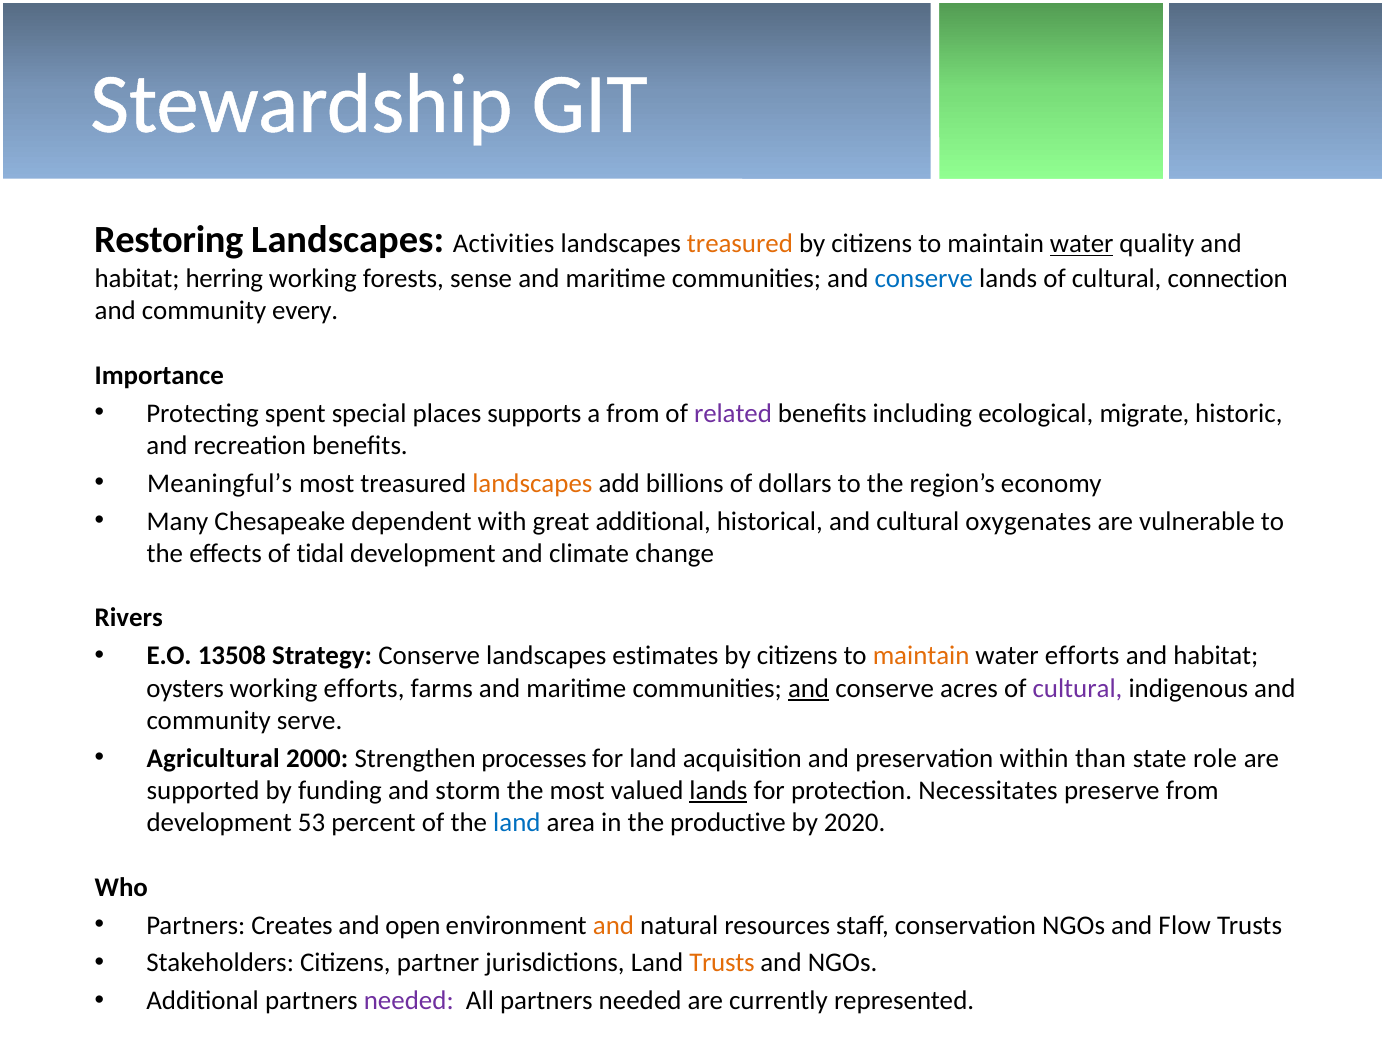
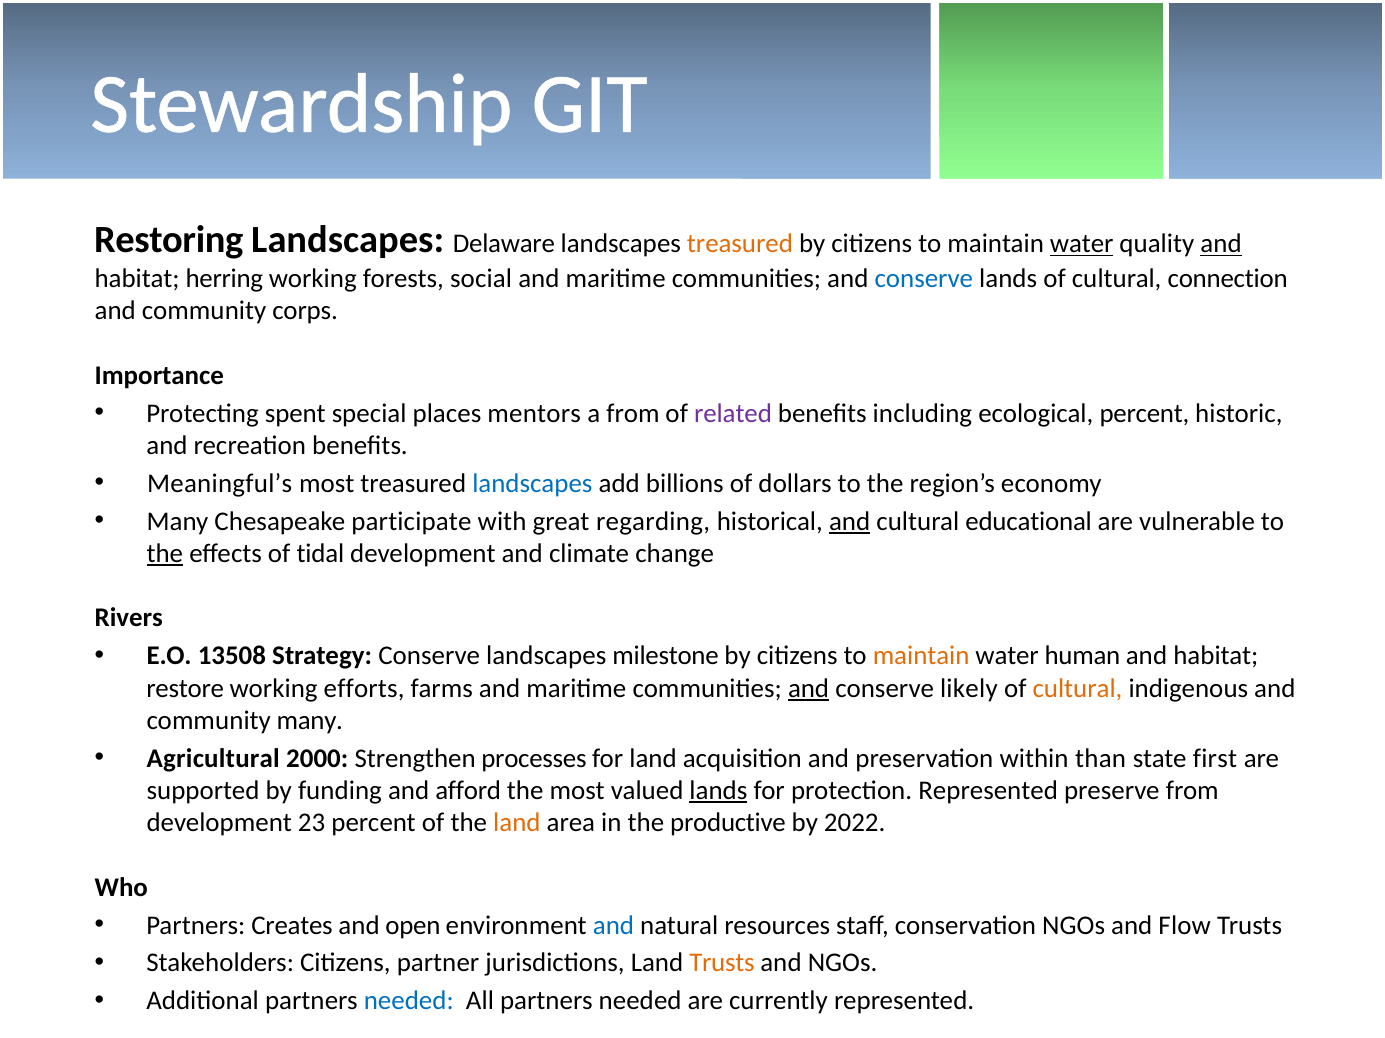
Activities: Activities -> Delaware
and at (1221, 244) underline: none -> present
sense: sense -> social
every: every -> corps
supports: supports -> mentors
ecological migrate: migrate -> percent
landscapes at (532, 484) colour: orange -> blue
dependent: dependent -> participate
great additional: additional -> regarding
and at (850, 522) underline: none -> present
oxygenates: oxygenates -> educational
the at (165, 554) underline: none -> present
estimates: estimates -> milestone
water efforts: efforts -> human
oysters: oysters -> restore
acres: acres -> likely
cultural at (1077, 689) colour: purple -> orange
community serve: serve -> many
role: role -> first
storm: storm -> afford
protection Necessitates: Necessitates -> Represented
53: 53 -> 23
land at (517, 823) colour: blue -> orange
2020: 2020 -> 2022
and at (613, 926) colour: orange -> blue
needed at (409, 1001) colour: purple -> blue
